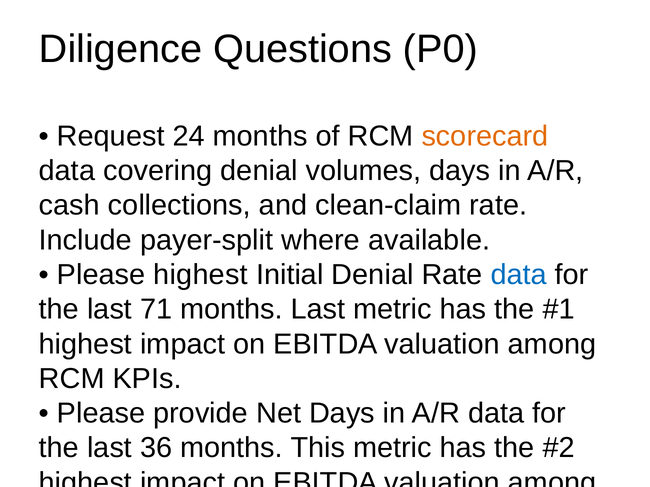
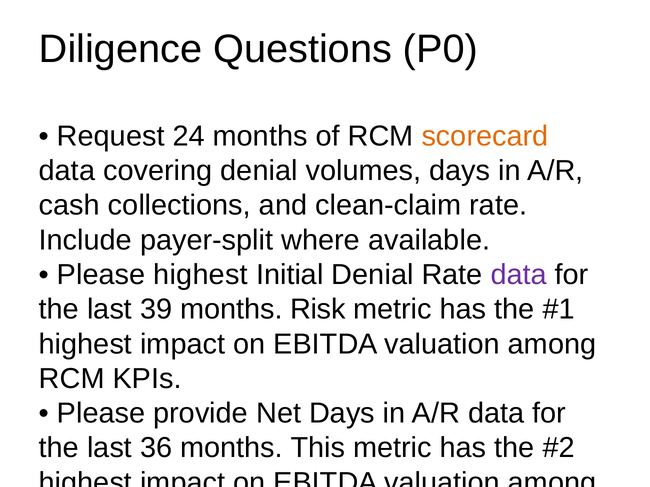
data at (519, 275) colour: blue -> purple
71: 71 -> 39
months Last: Last -> Risk
